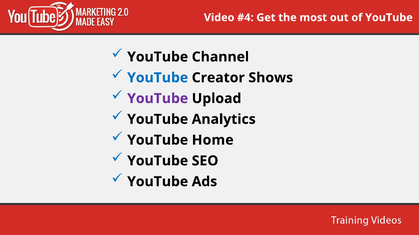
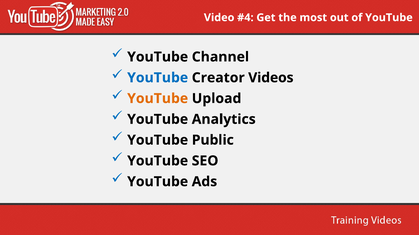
Shows: Shows -> Videos
YouTube at (158, 99) colour: purple -> orange
Home: Home -> Public
